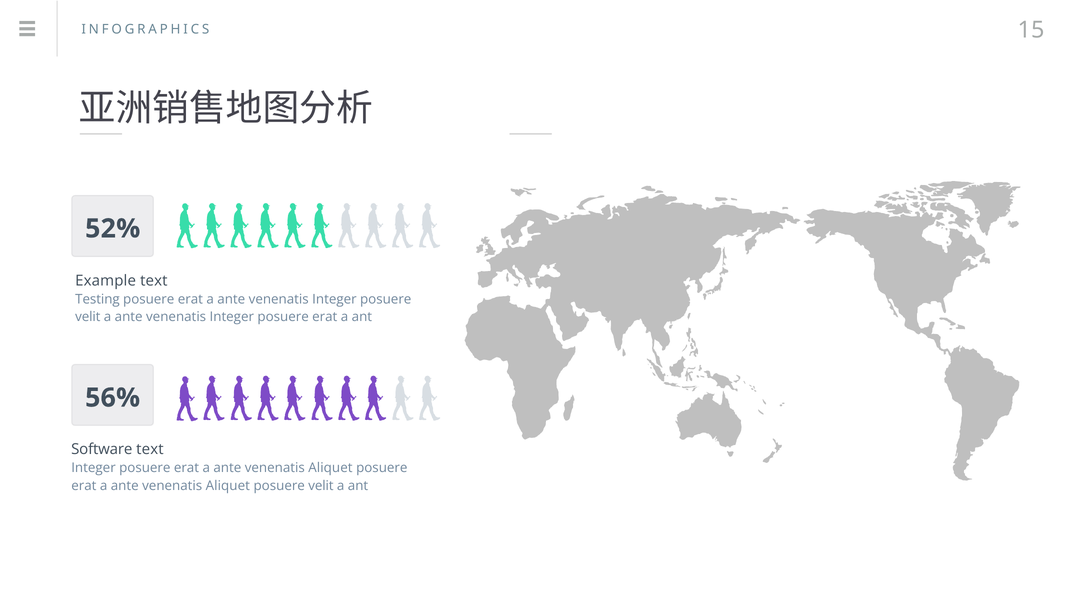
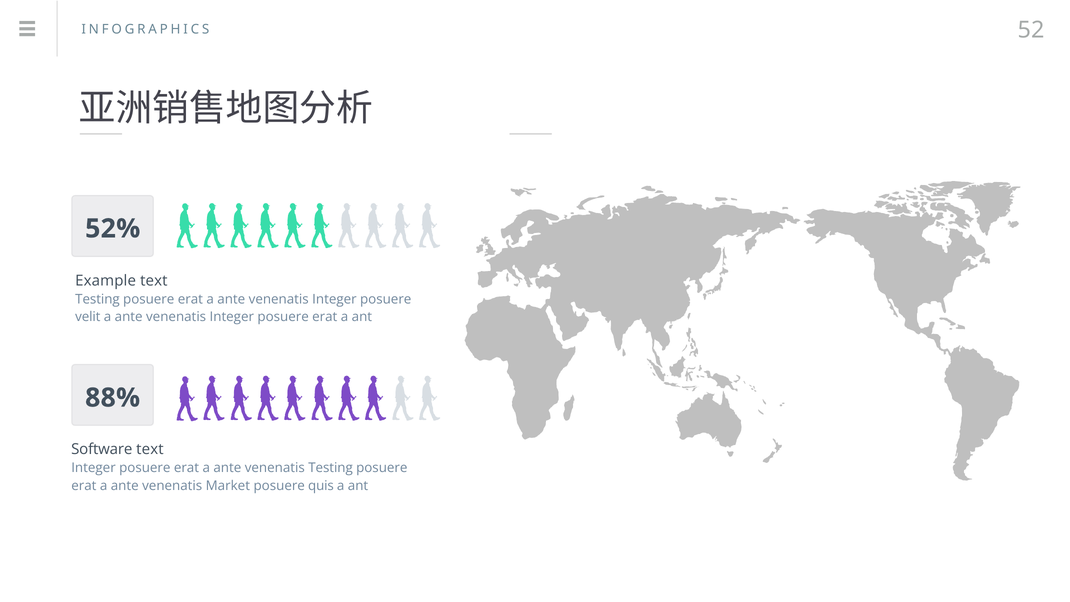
15: 15 -> 52
56%: 56% -> 88%
Aliquet at (330, 468): Aliquet -> Testing
Aliquet at (228, 486): Aliquet -> Market
velit at (321, 486): velit -> quis
